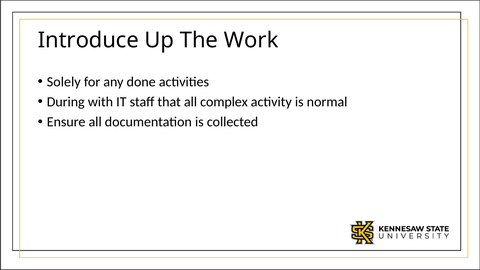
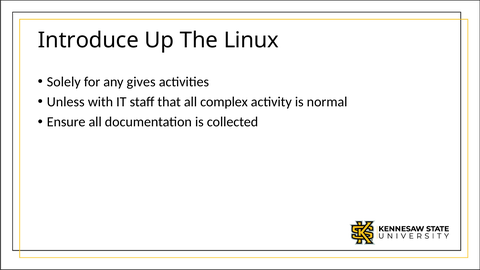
Work: Work -> Linux
done: done -> gives
During: During -> Unless
